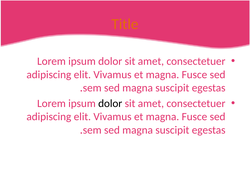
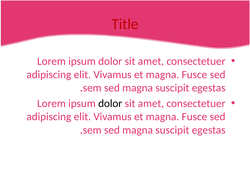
Title colour: orange -> red
